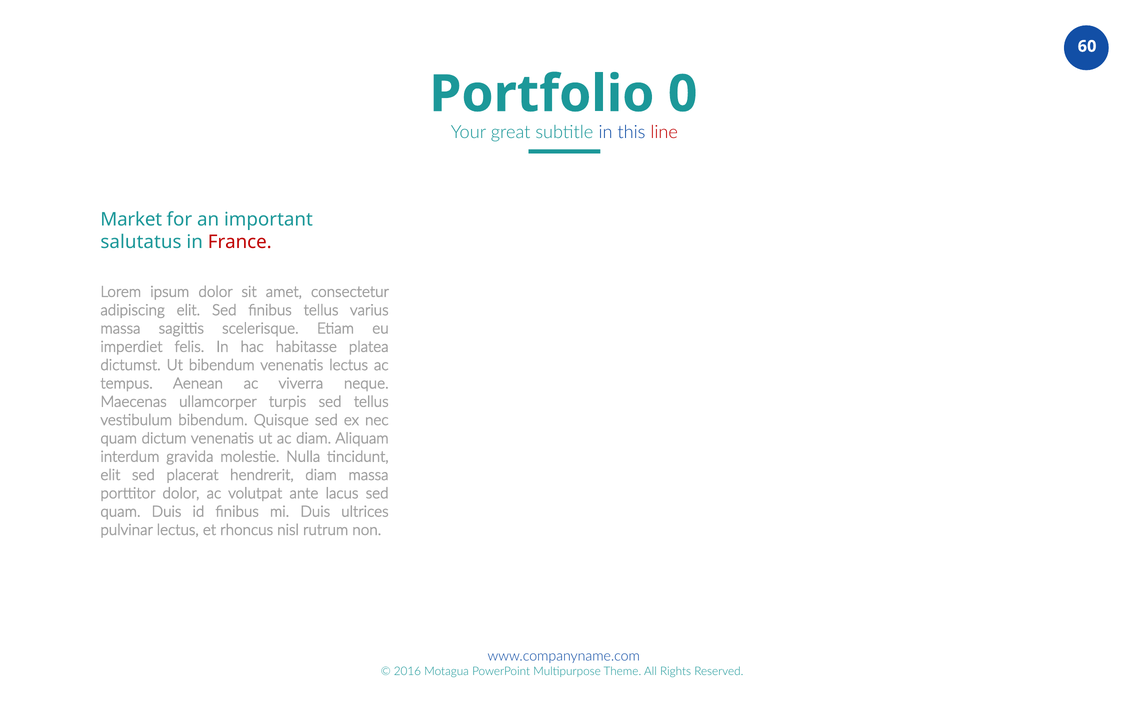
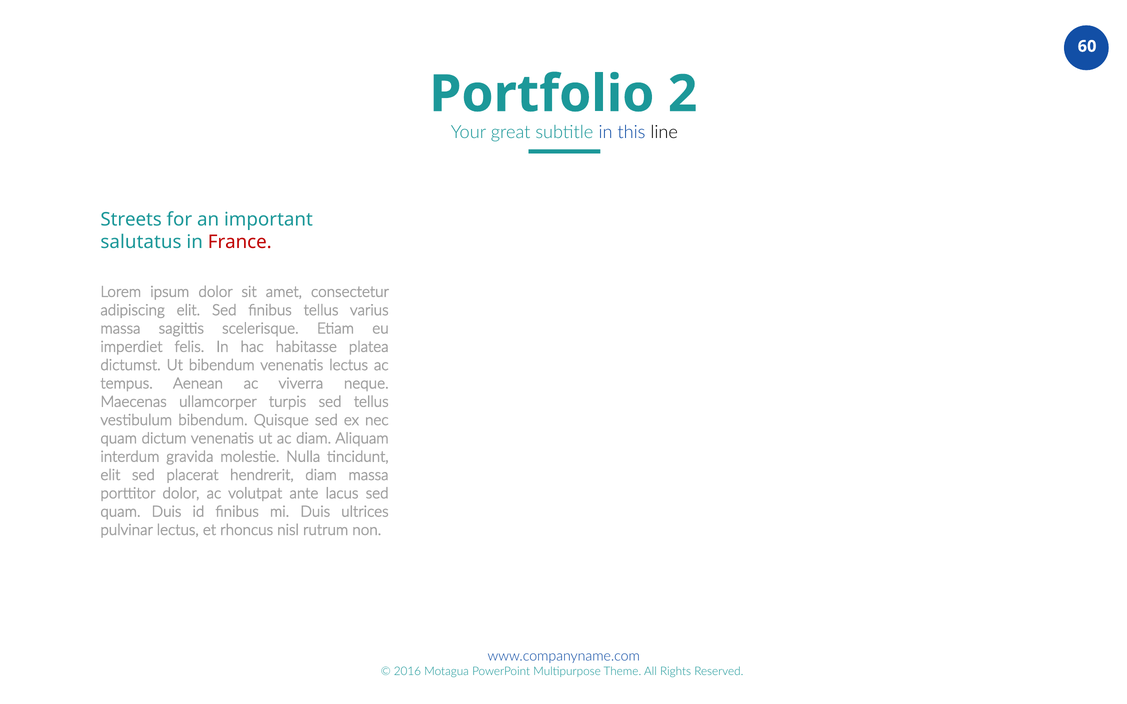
0: 0 -> 2
line colour: red -> black
Market: Market -> Streets
